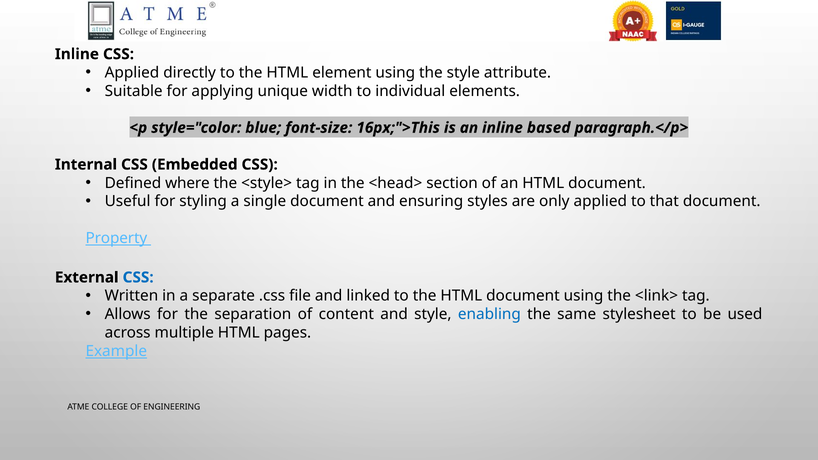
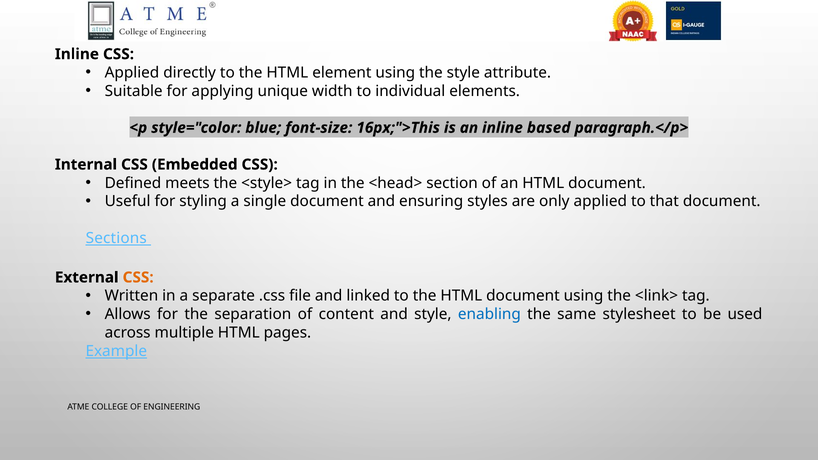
where: where -> meets
Property: Property -> Sections
CSS at (138, 277) colour: blue -> orange
